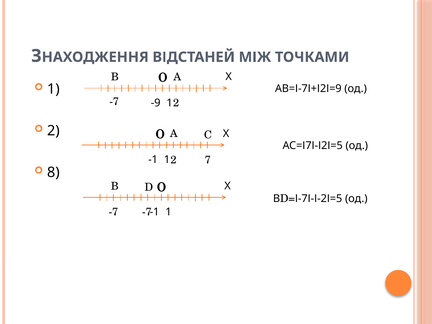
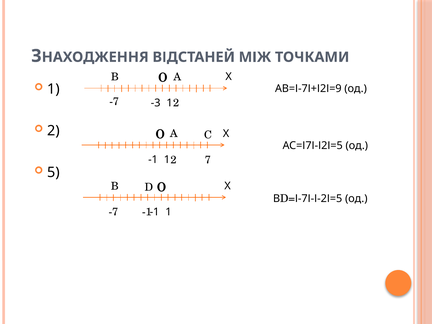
-9: -9 -> -3
8: 8 -> 5
-7 at (147, 212): -7 -> -1
